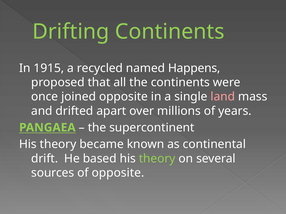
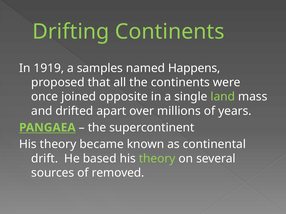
1915: 1915 -> 1919
recycled: recycled -> samples
land colour: pink -> light green
of opposite: opposite -> removed
